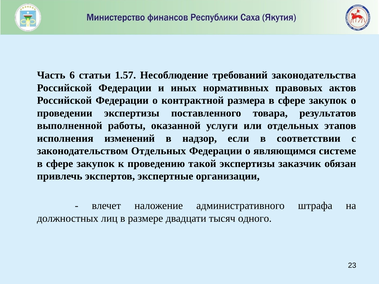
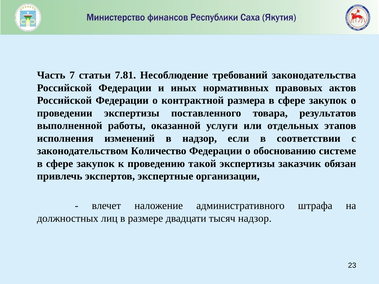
6: 6 -> 7
1.57: 1.57 -> 7.81
законодательством Отдельных: Отдельных -> Количество
являющимся: являющимся -> обоснованию
тысяч одного: одного -> надзор
